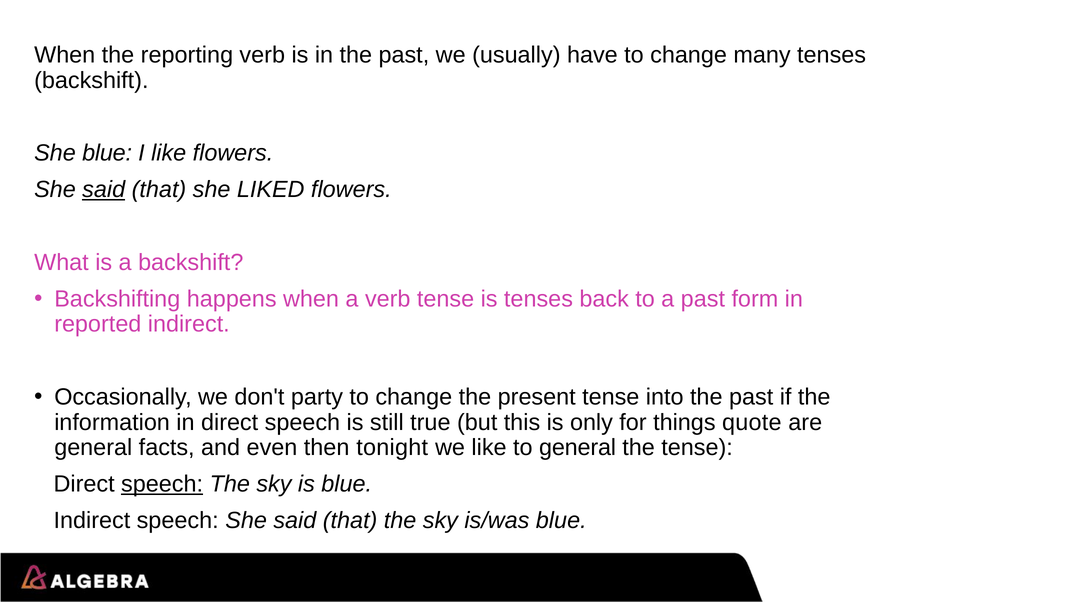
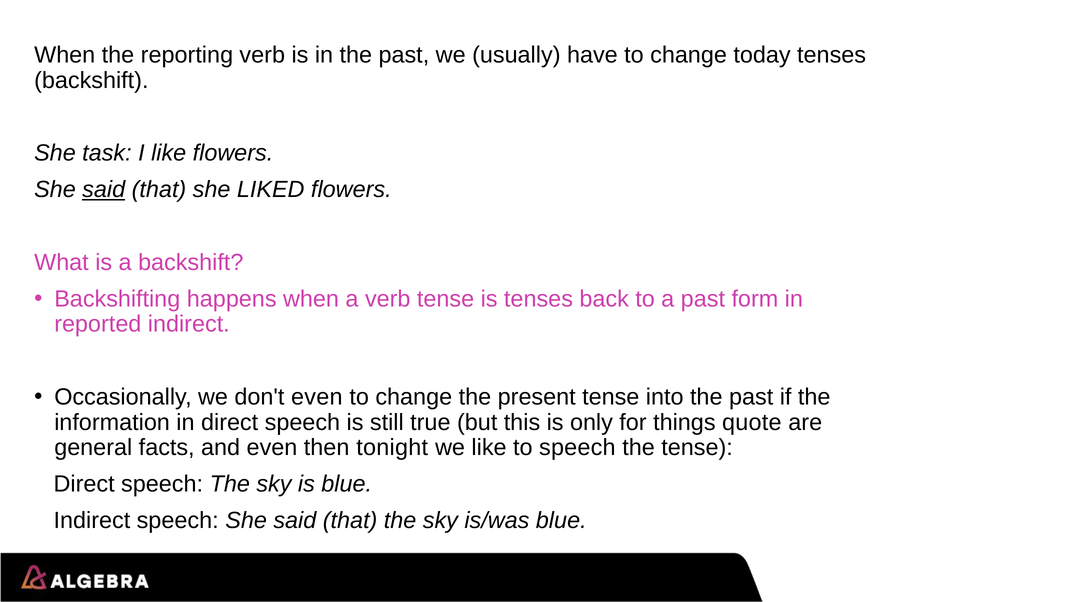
many: many -> today
She blue: blue -> task
don't party: party -> even
to general: general -> speech
speech at (162, 484) underline: present -> none
